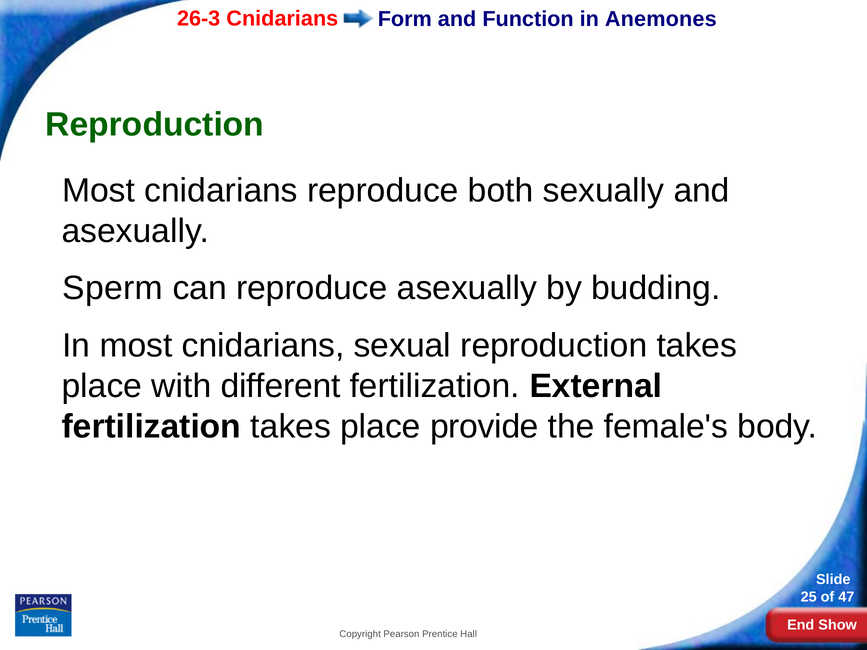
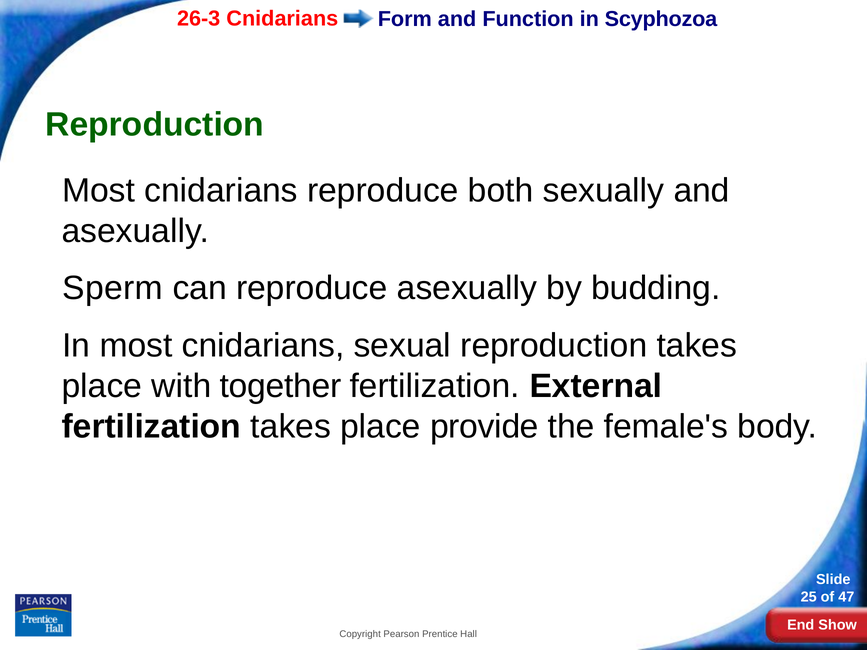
Anemones: Anemones -> Scyphozoa
different: different -> together
